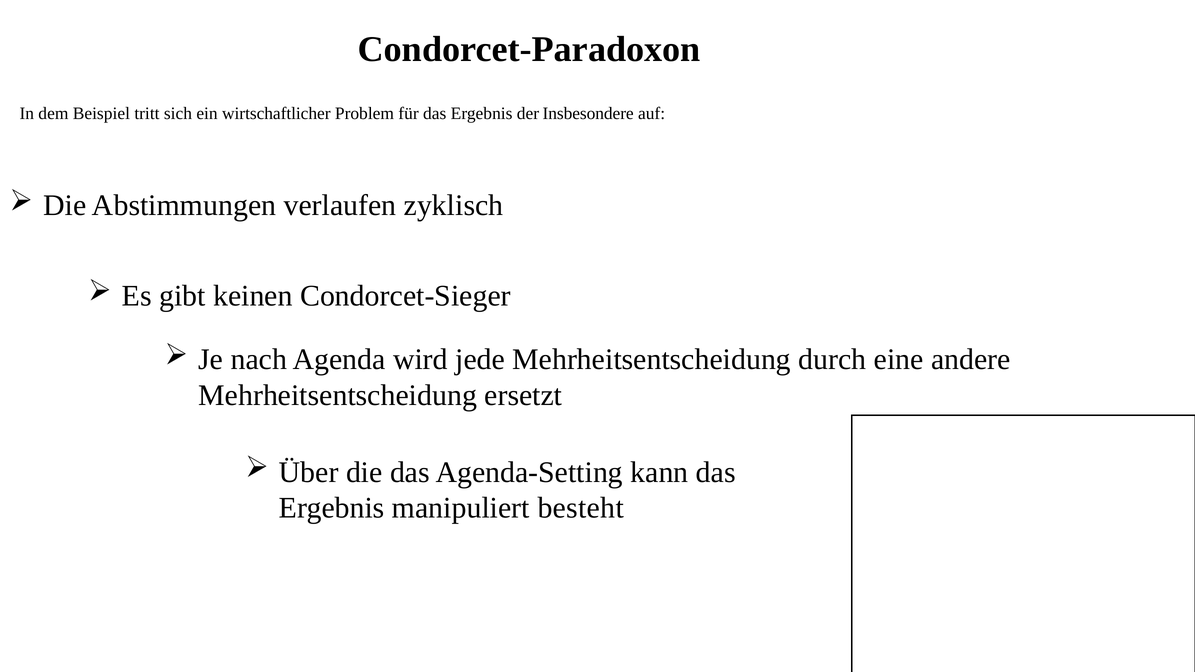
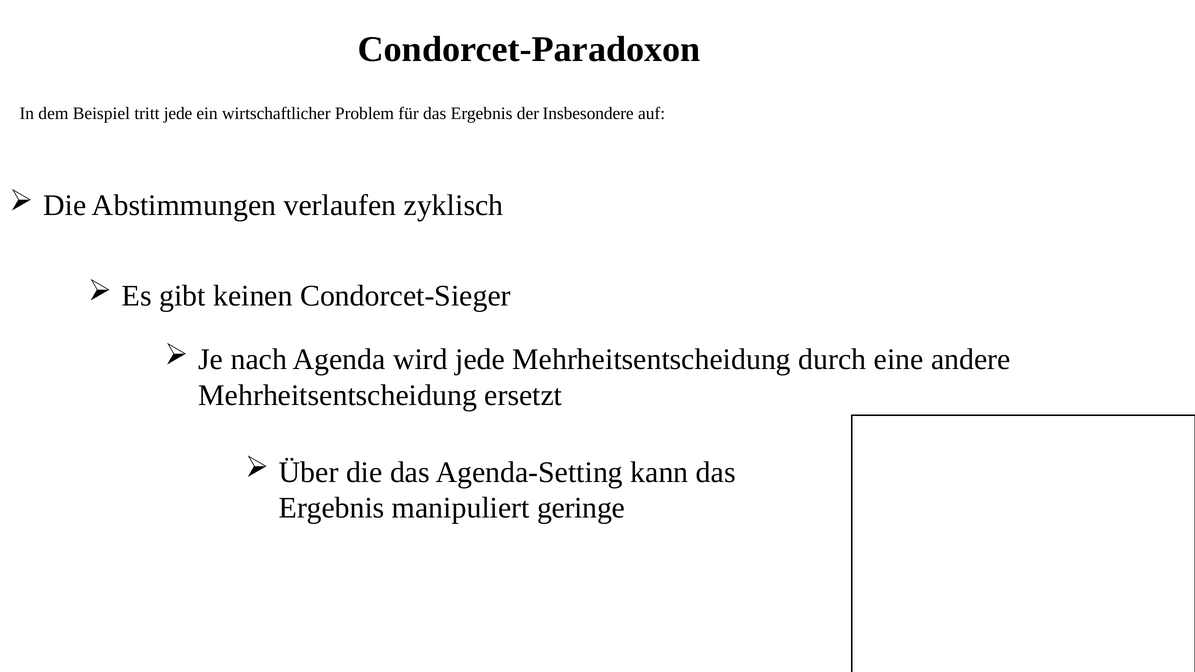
tritt sich: sich -> jede
besteht: besteht -> geringe
